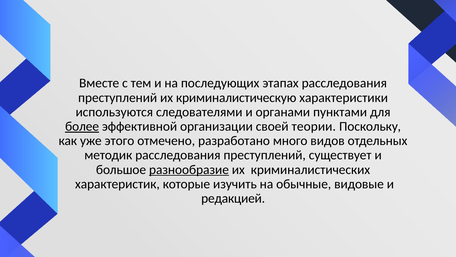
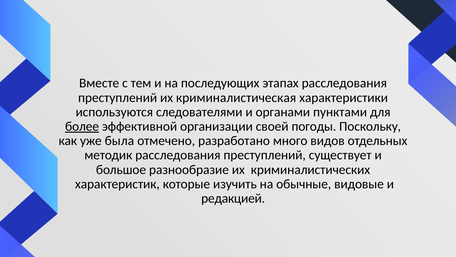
криминалистическую: криминалистическую -> криминалистическая
теории: теории -> погоды
этого: этого -> была
разнообразие underline: present -> none
